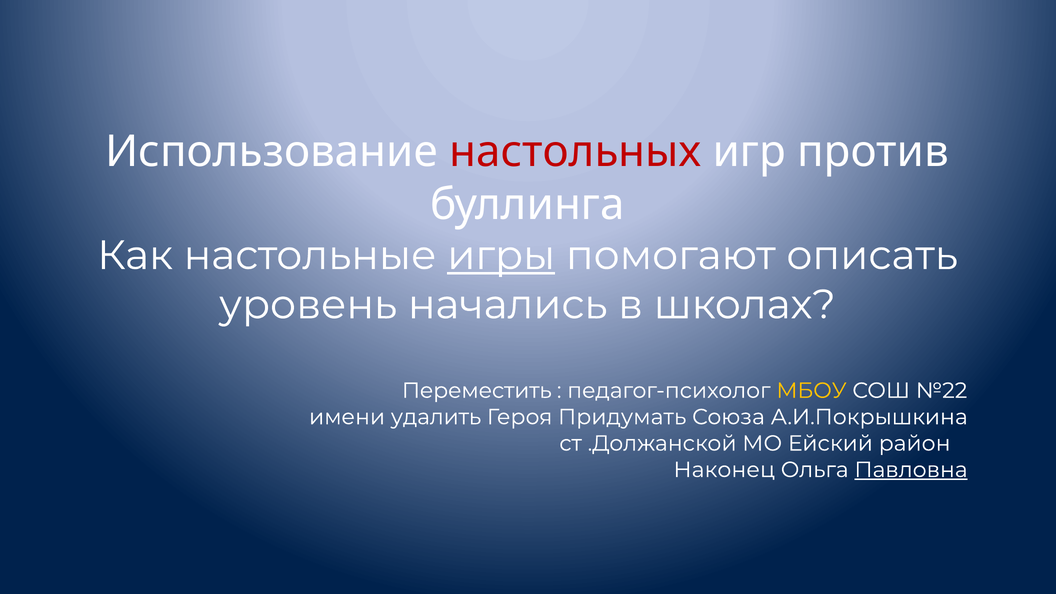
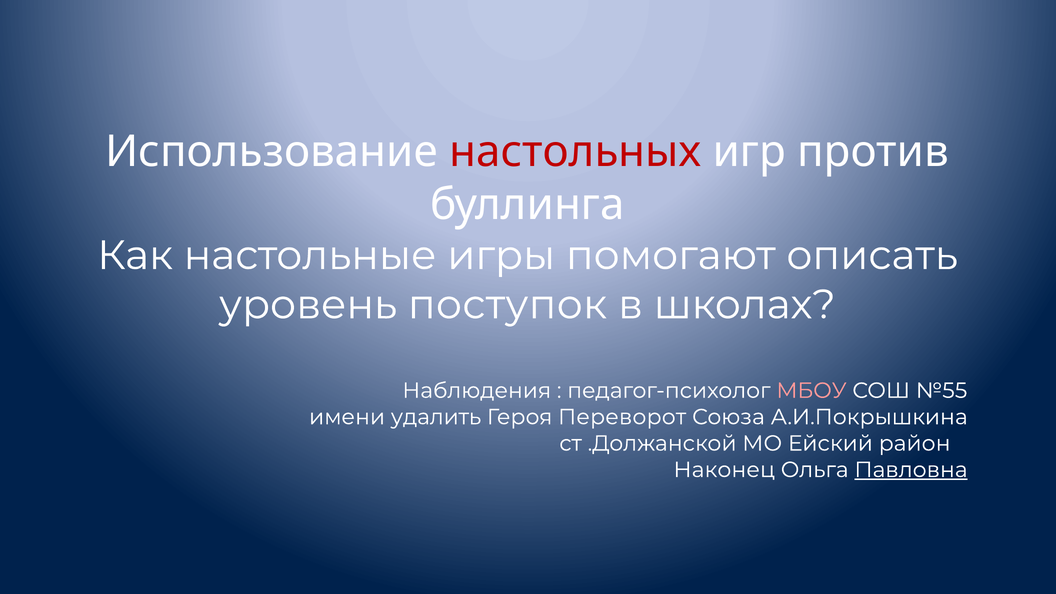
игры underline: present -> none
начались: начались -> поступок
Переместить: Переместить -> Наблюдения
МБОУ colour: yellow -> pink
№22: №22 -> №55
Придумать: Придумать -> Переворот
